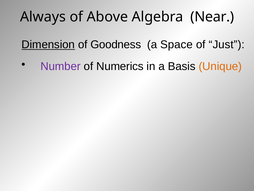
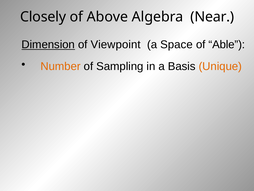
Always: Always -> Closely
Goodness: Goodness -> Viewpoint
Just: Just -> Able
Number colour: purple -> orange
Numerics: Numerics -> Sampling
